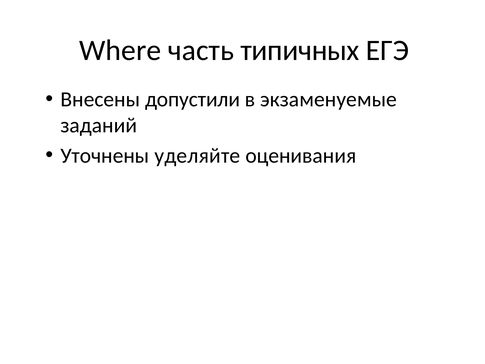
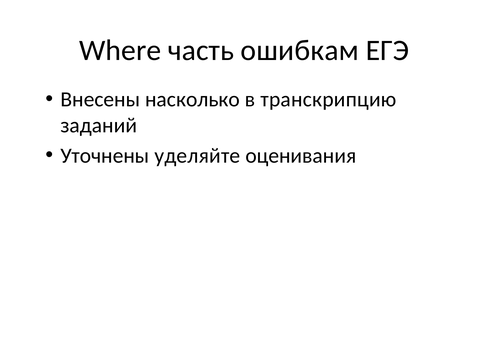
типичных: типичных -> ошибкам
допустили: допустили -> насколько
экзаменуемые: экзаменуемые -> транскрипцию
